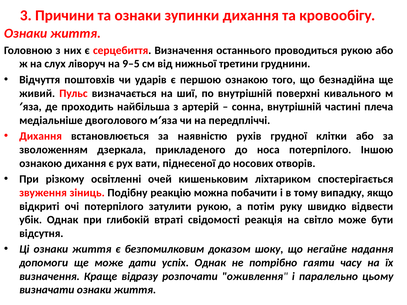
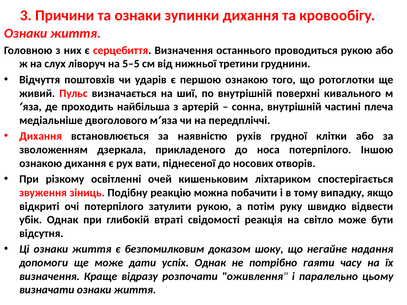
9‒5: 9‒5 -> 5‒5
безнадійна: безнадійна -> ротоглотки
